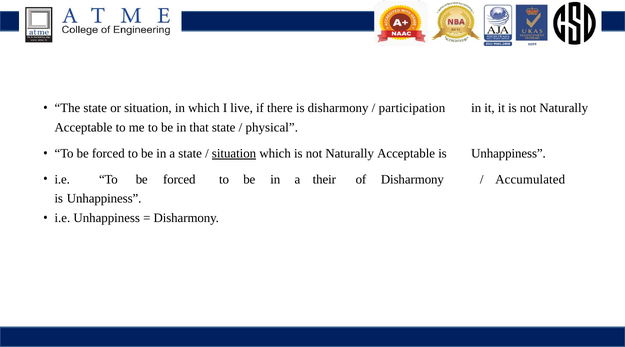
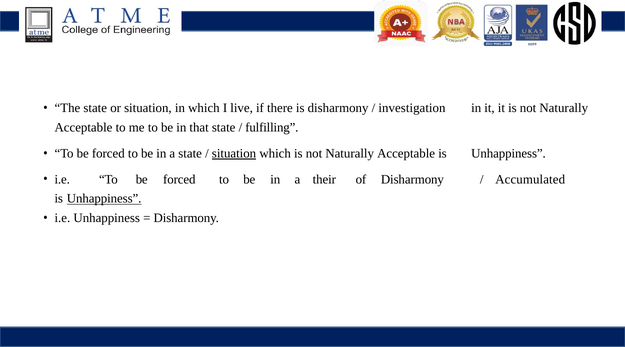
participation: participation -> investigation
physical: physical -> fulfilling
Unhappiness at (104, 199) underline: none -> present
